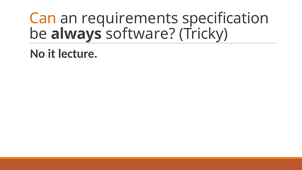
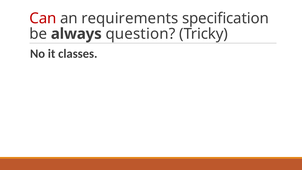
Can colour: orange -> red
software: software -> question
lecture: lecture -> classes
